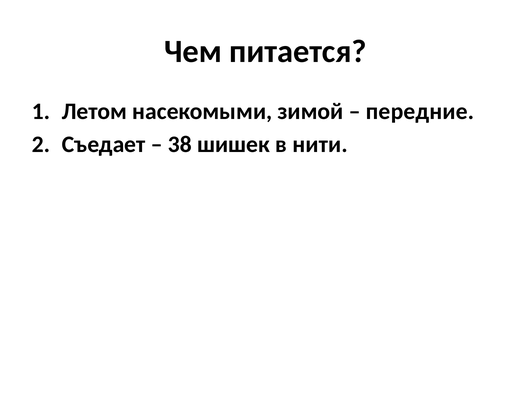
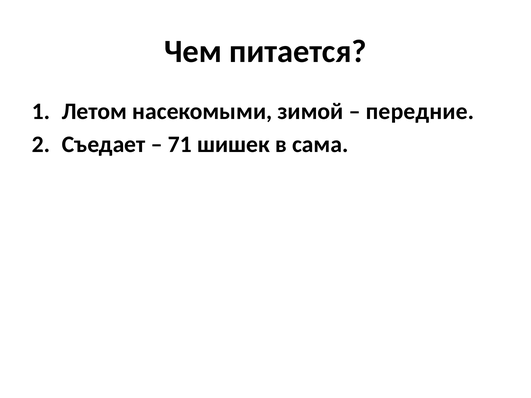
38: 38 -> 71
нити: нити -> сама
